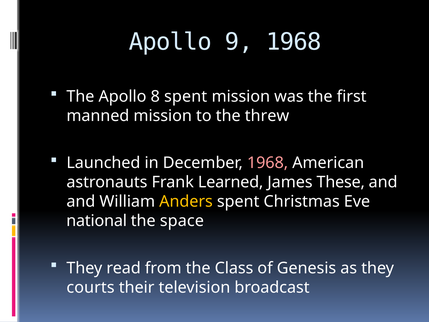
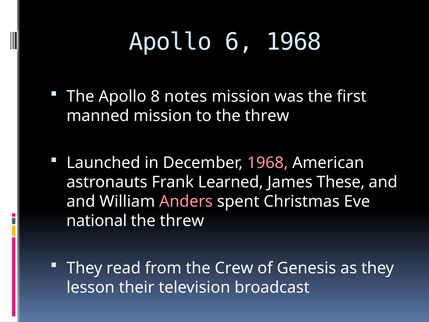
9: 9 -> 6
8 spent: spent -> notes
Anders colour: yellow -> pink
space at (182, 221): space -> threw
Class: Class -> Crew
courts: courts -> lesson
